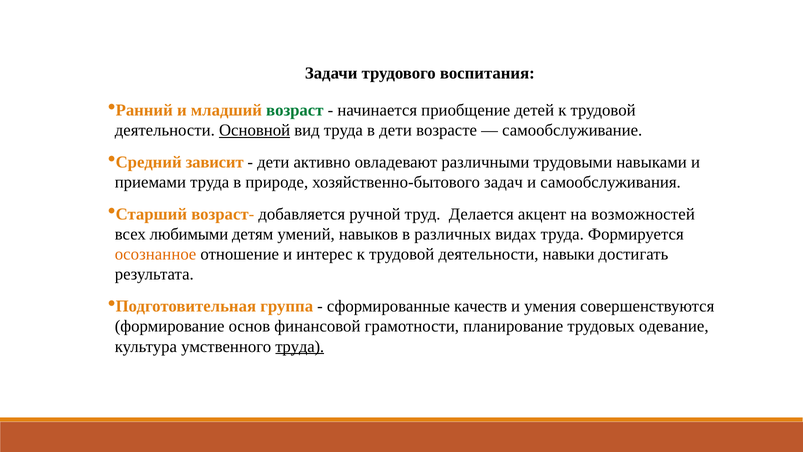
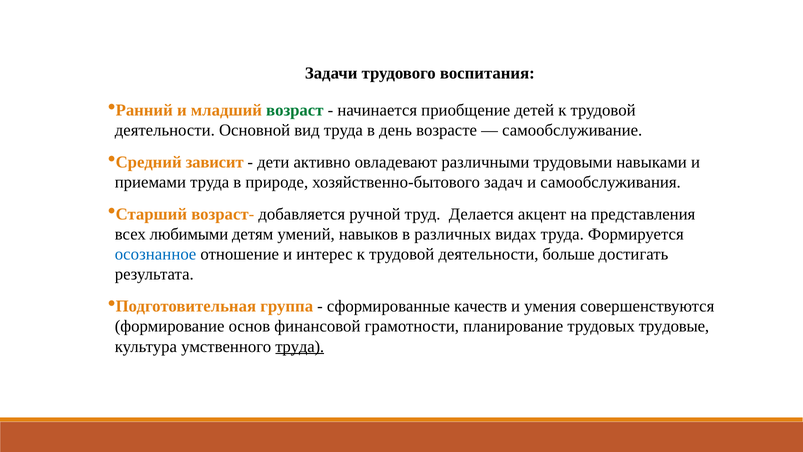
Основной underline: present -> none
в дети: дети -> день
возможностей: возможностей -> представления
осознанное colour: orange -> blue
навыки: навыки -> больше
одевание: одевание -> трудовые
